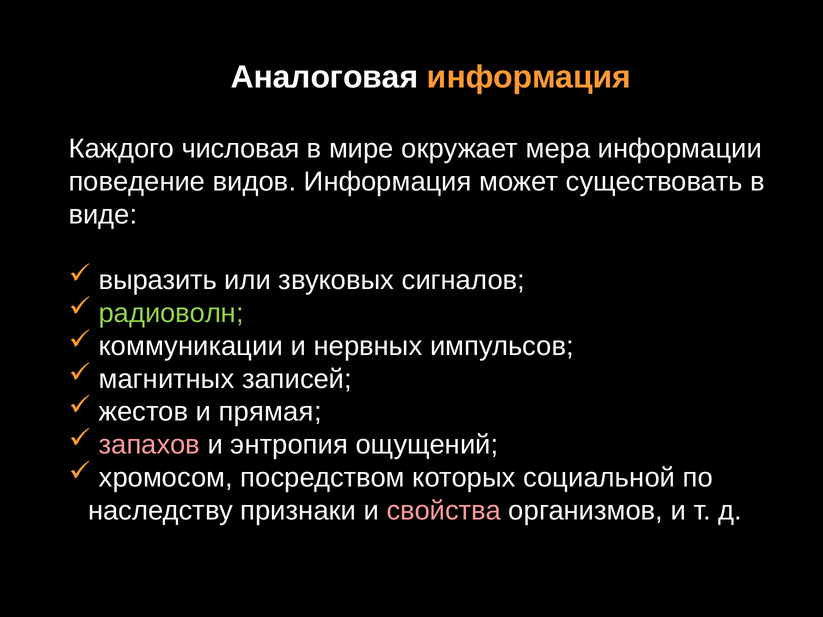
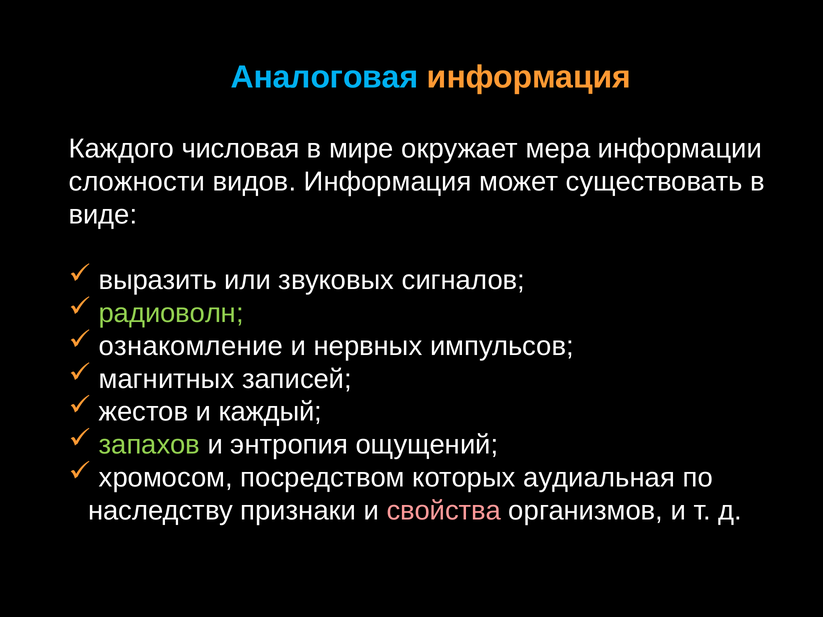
Аналоговая colour: white -> light blue
поведение: поведение -> сложности
коммуникации: коммуникации -> ознакомление
прямая: прямая -> каждый
запахов colour: pink -> light green
социальной: социальной -> аудиальная
